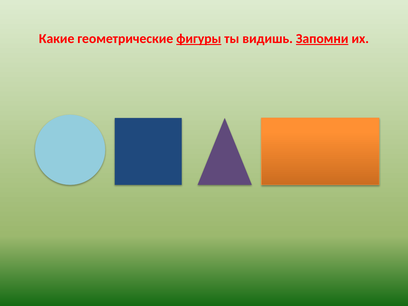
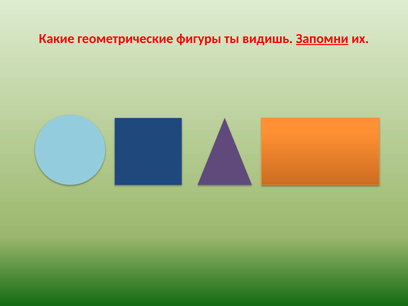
фигуры underline: present -> none
